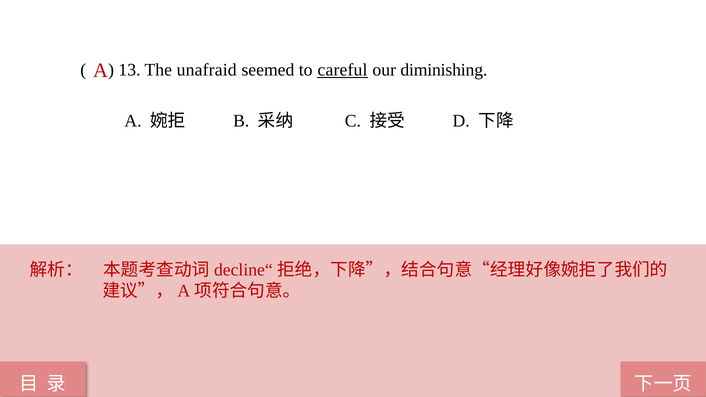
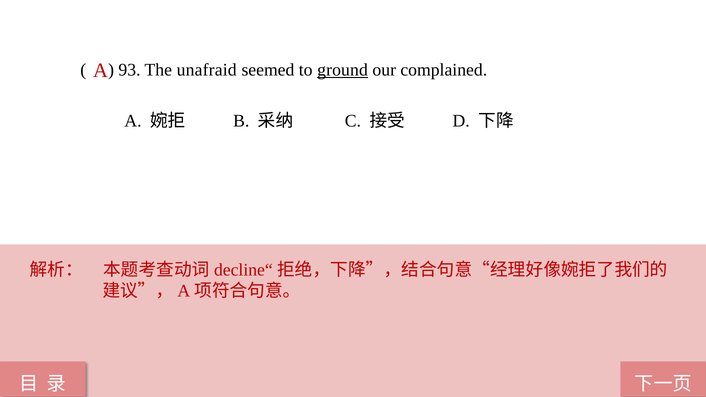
13: 13 -> 93
careful: careful -> ground
diminishing: diminishing -> complained
